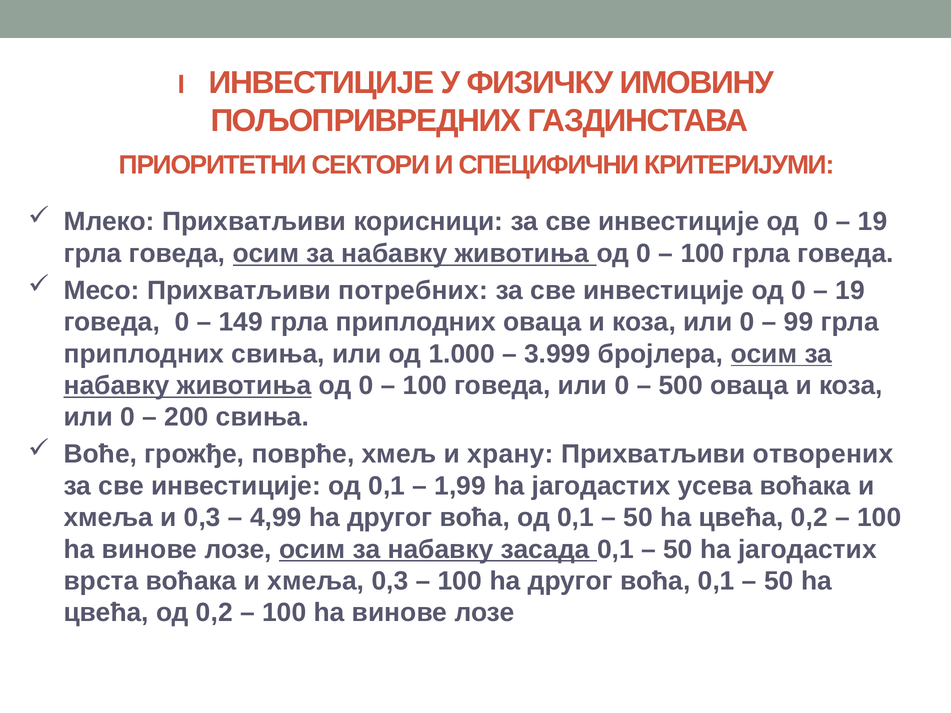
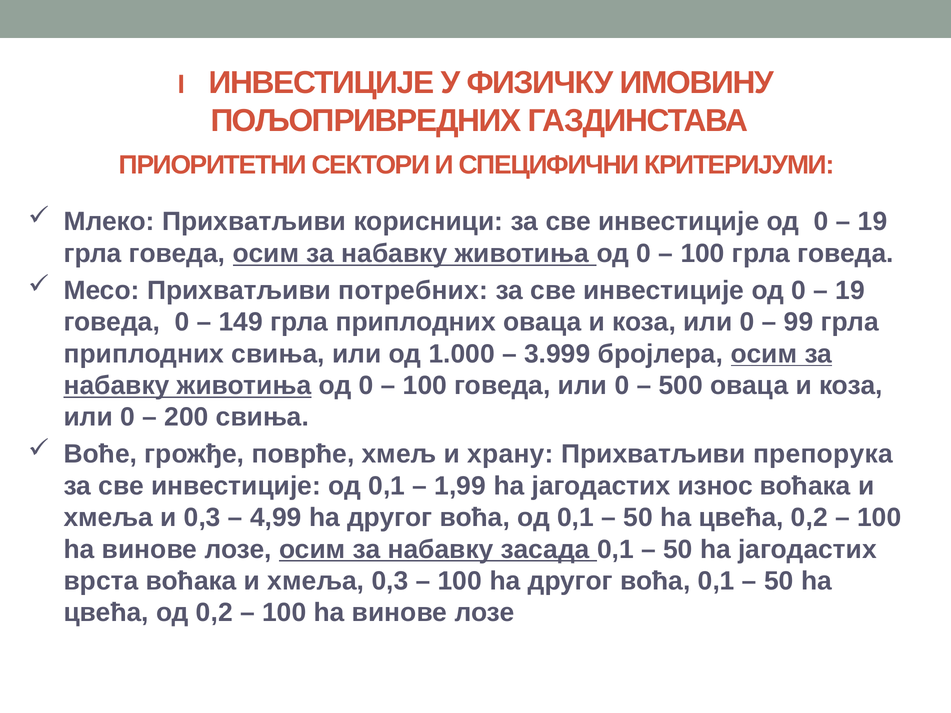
отворених: отворених -> препорука
усева: усева -> износ
